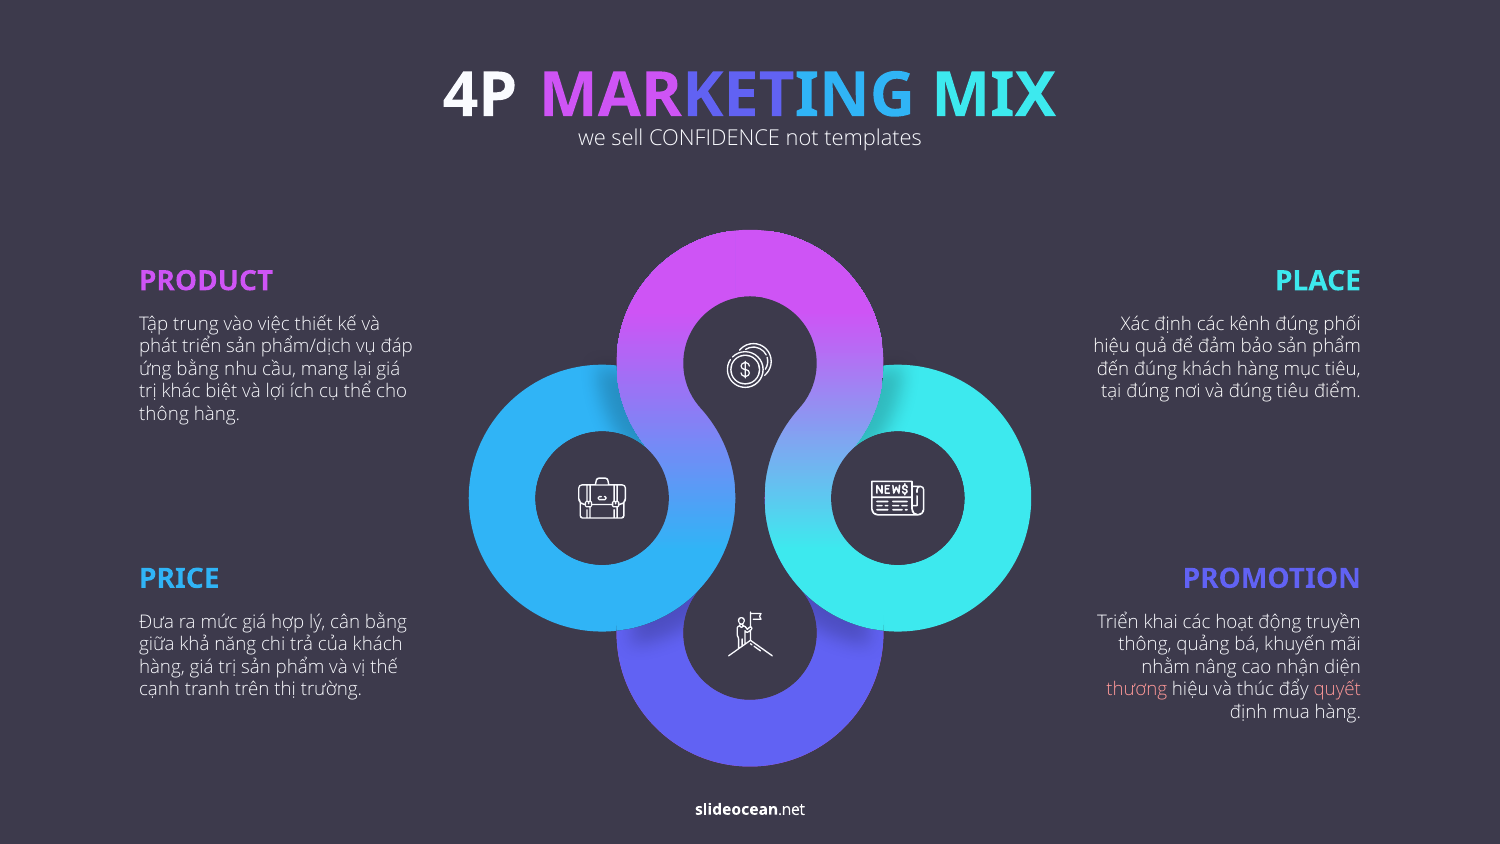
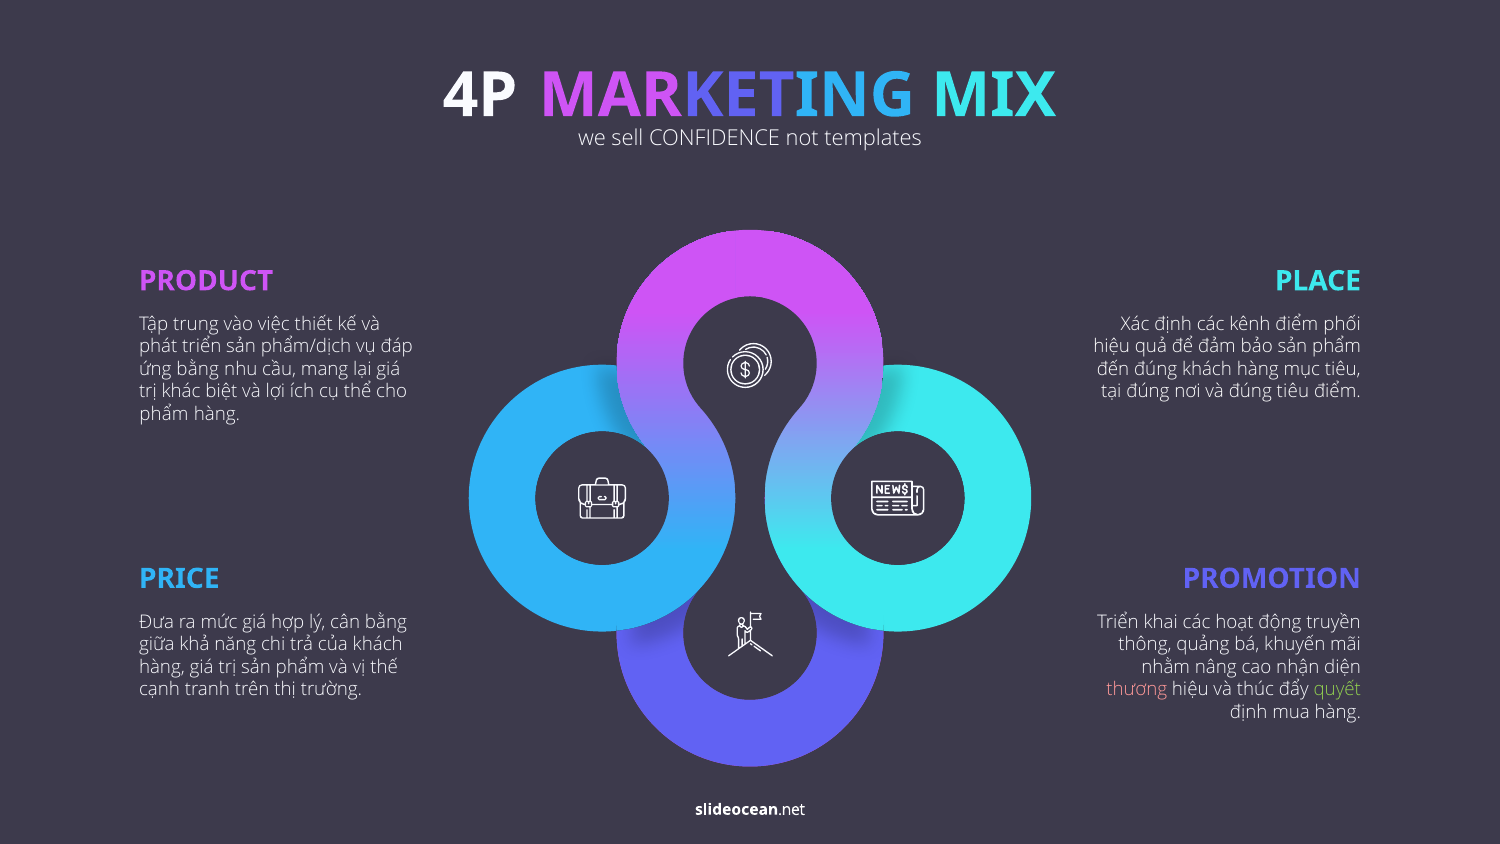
kênh đúng: đúng -> điểm
thông at (164, 414): thông -> phẩm
quyết colour: pink -> light green
